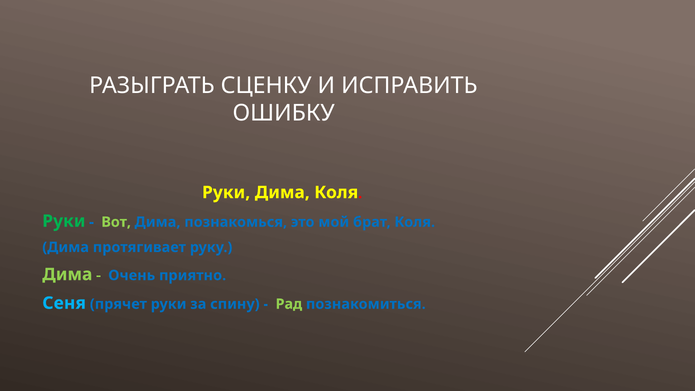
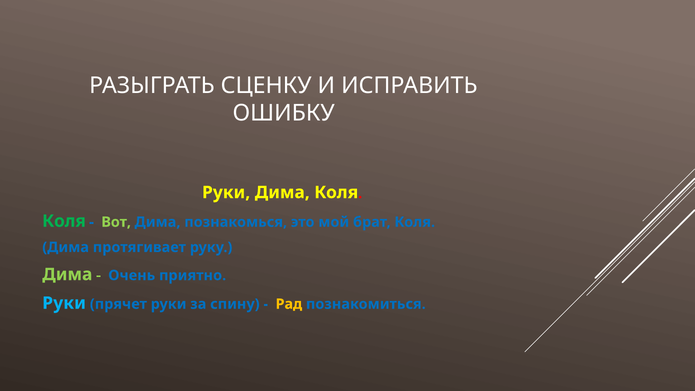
Руки at (64, 221): Руки -> Коля
Сеня at (64, 303): Сеня -> Руки
Рад colour: light green -> yellow
